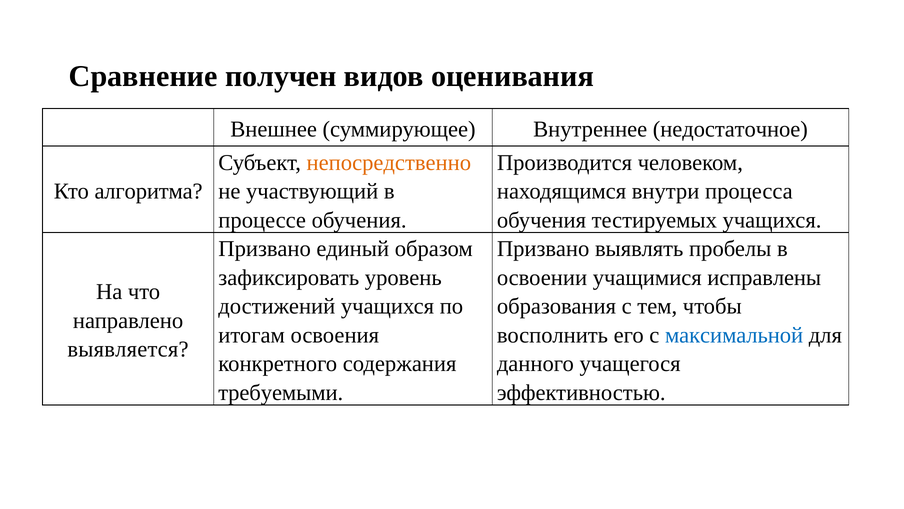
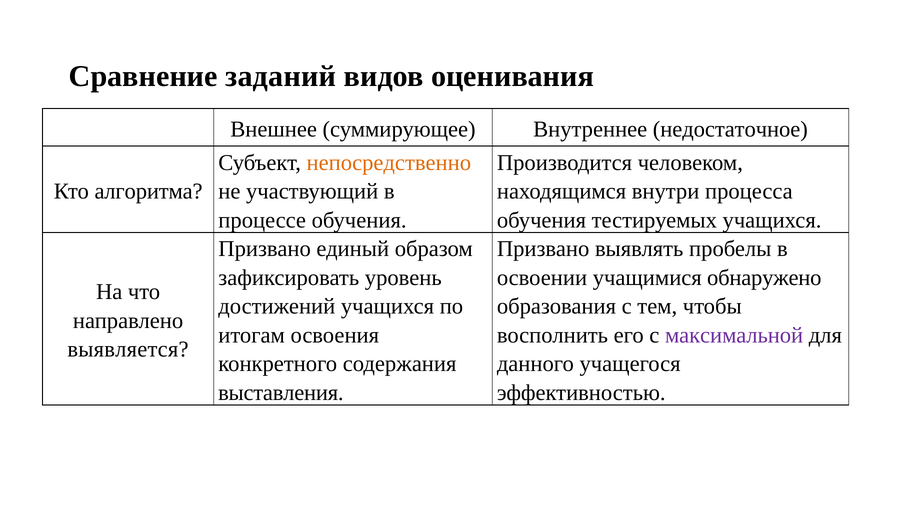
получен: получен -> заданий
исправлены: исправлены -> обнаружено
максимальной colour: blue -> purple
требуемыми: требуемыми -> выставления
